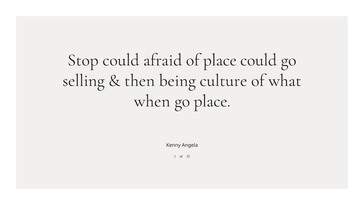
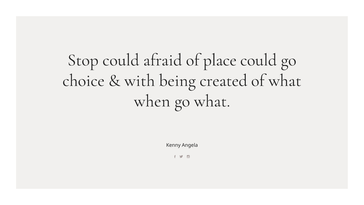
selling: selling -> choice
then: then -> with
culture: culture -> created
go place: place -> what
